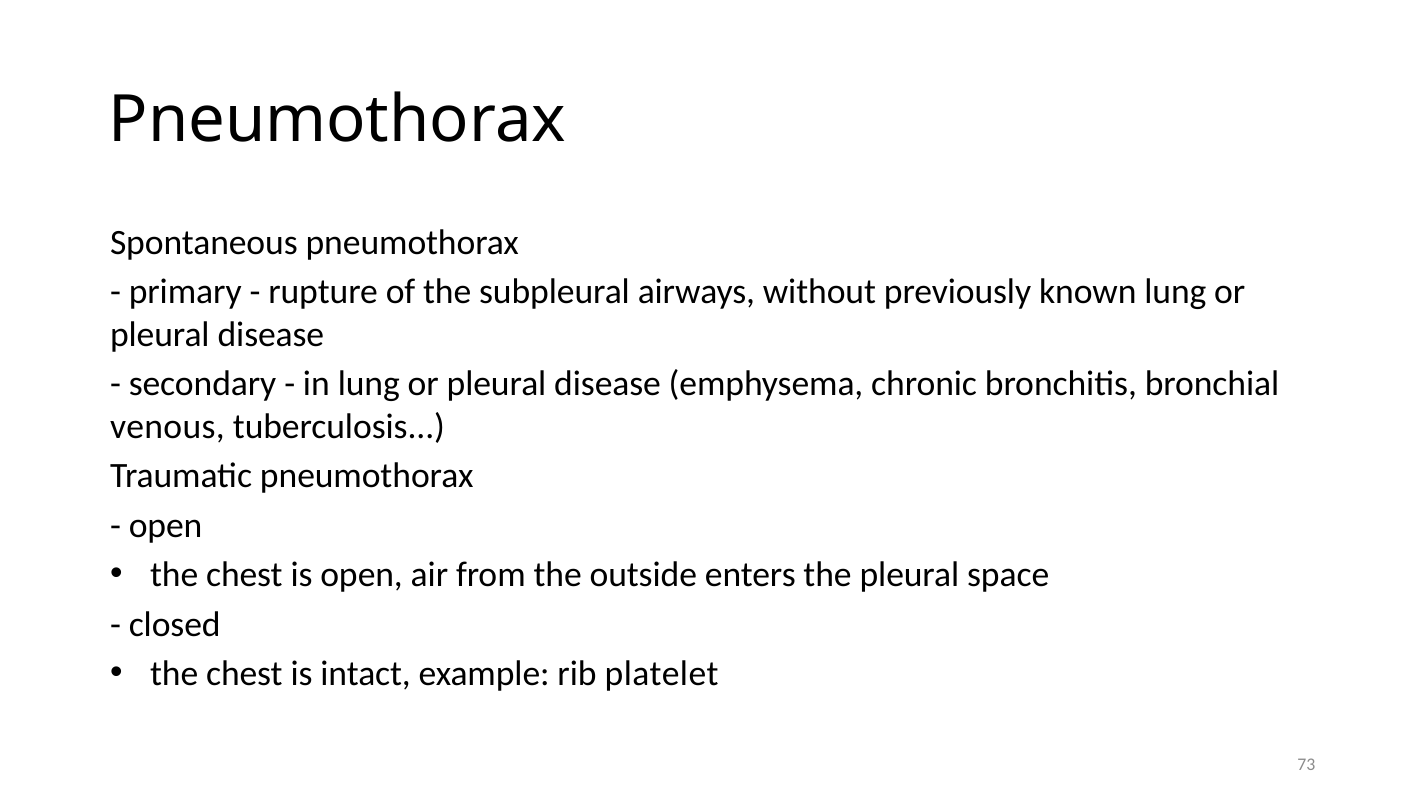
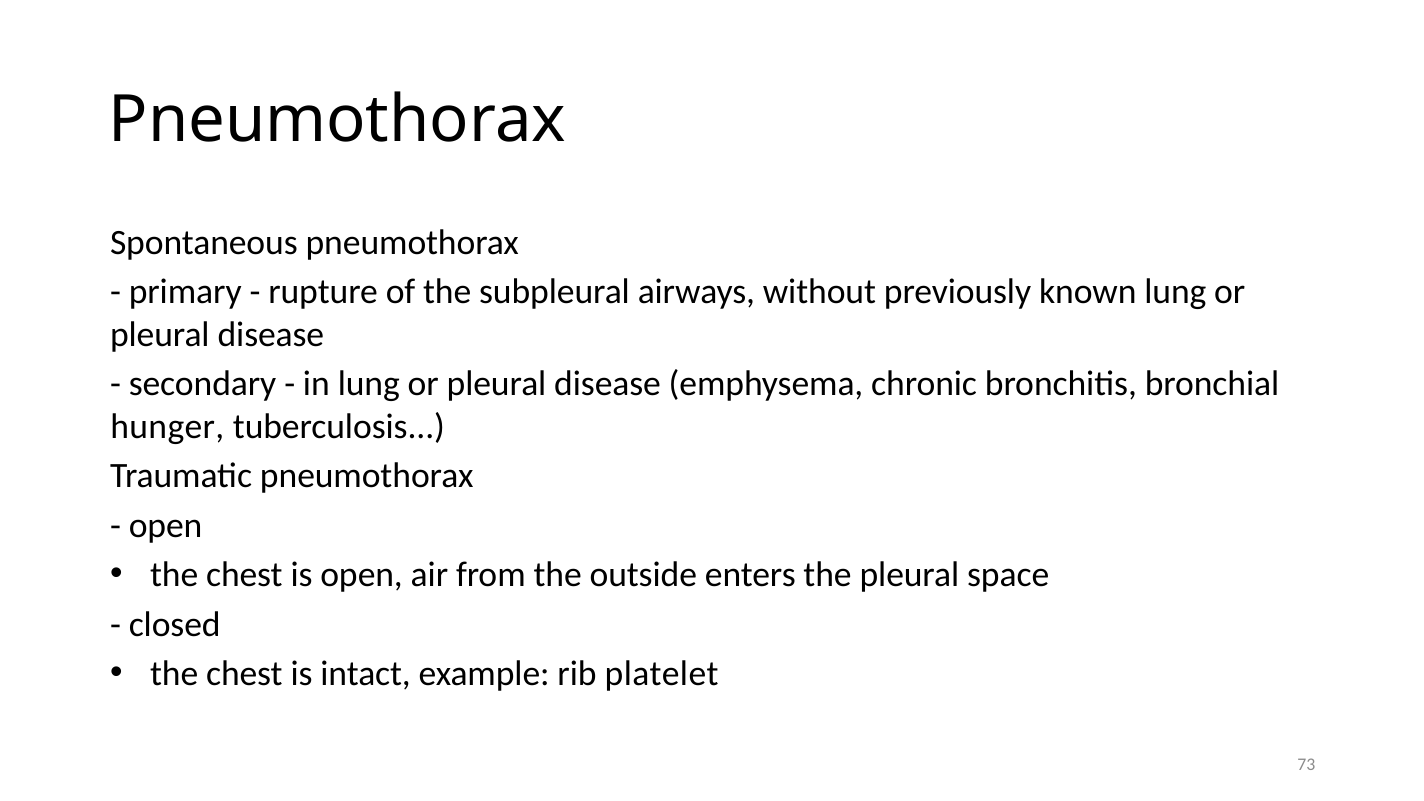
venous: venous -> hunger
